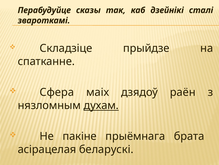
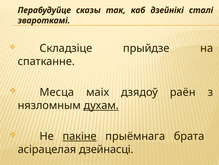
Сфера: Сфера -> Месца
пакіне underline: none -> present
беларускі: беларускі -> дзейнасці
